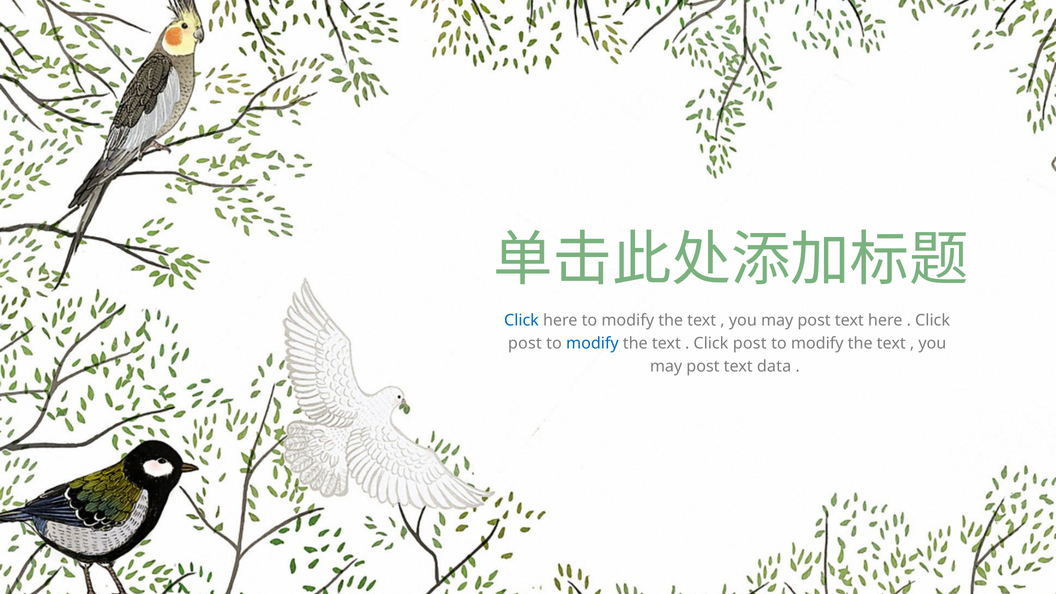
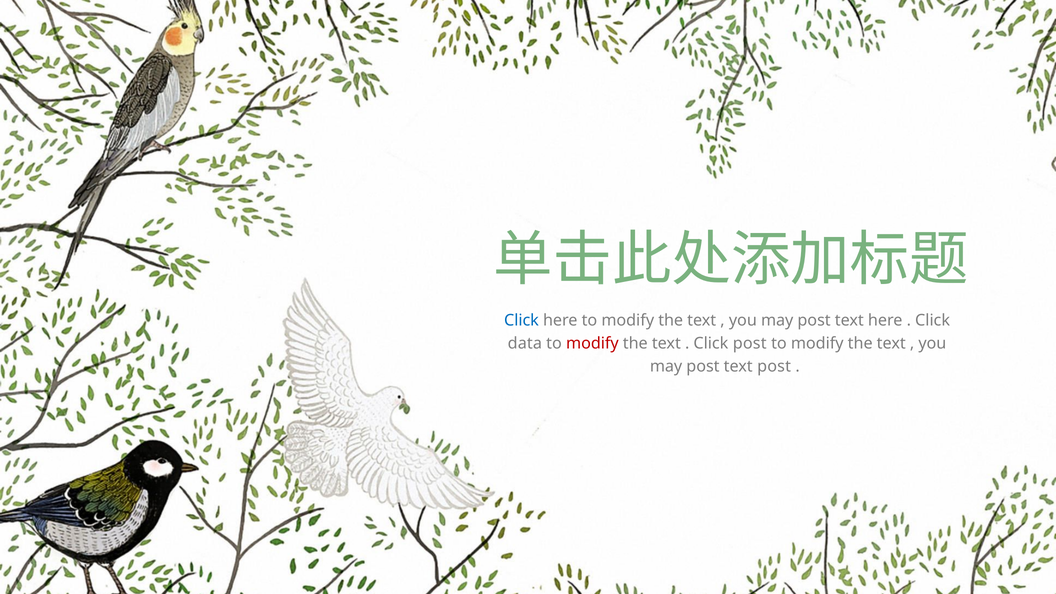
post at (525, 343): post -> data
modify at (592, 343) colour: blue -> red
text data: data -> post
